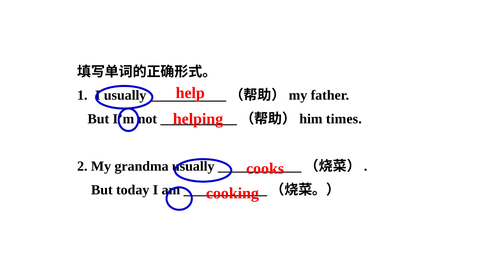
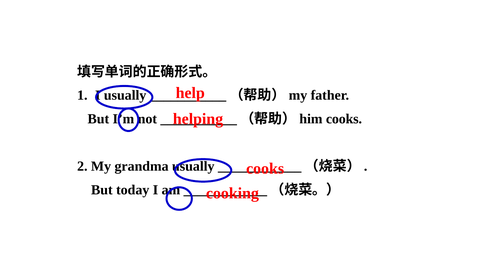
times at (344, 119): times -> cooks
